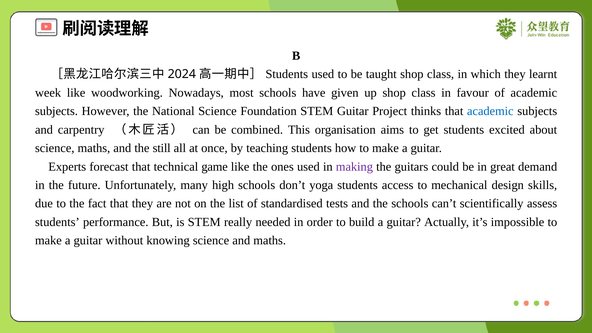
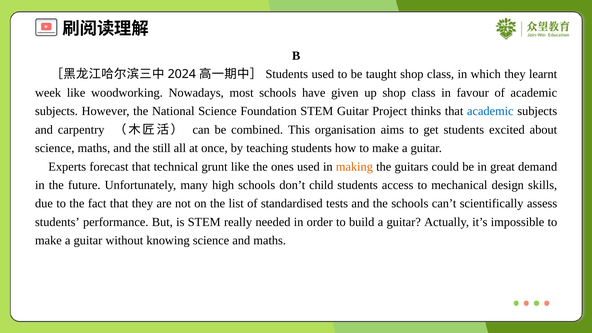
game: game -> grunt
making colour: purple -> orange
yoga: yoga -> child
